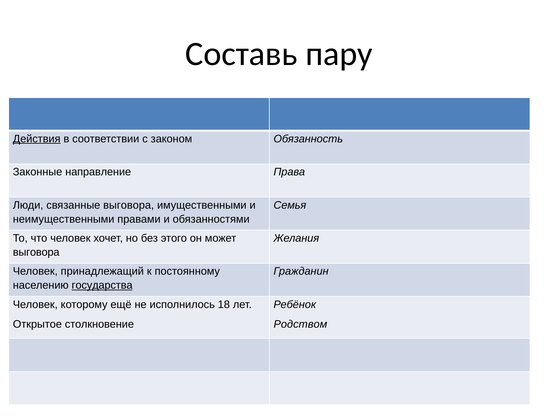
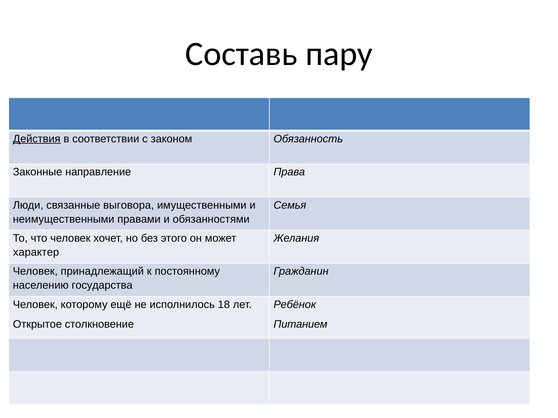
выговора at (36, 253): выговора -> характер
государства underline: present -> none
Родством: Родством -> Питанием
